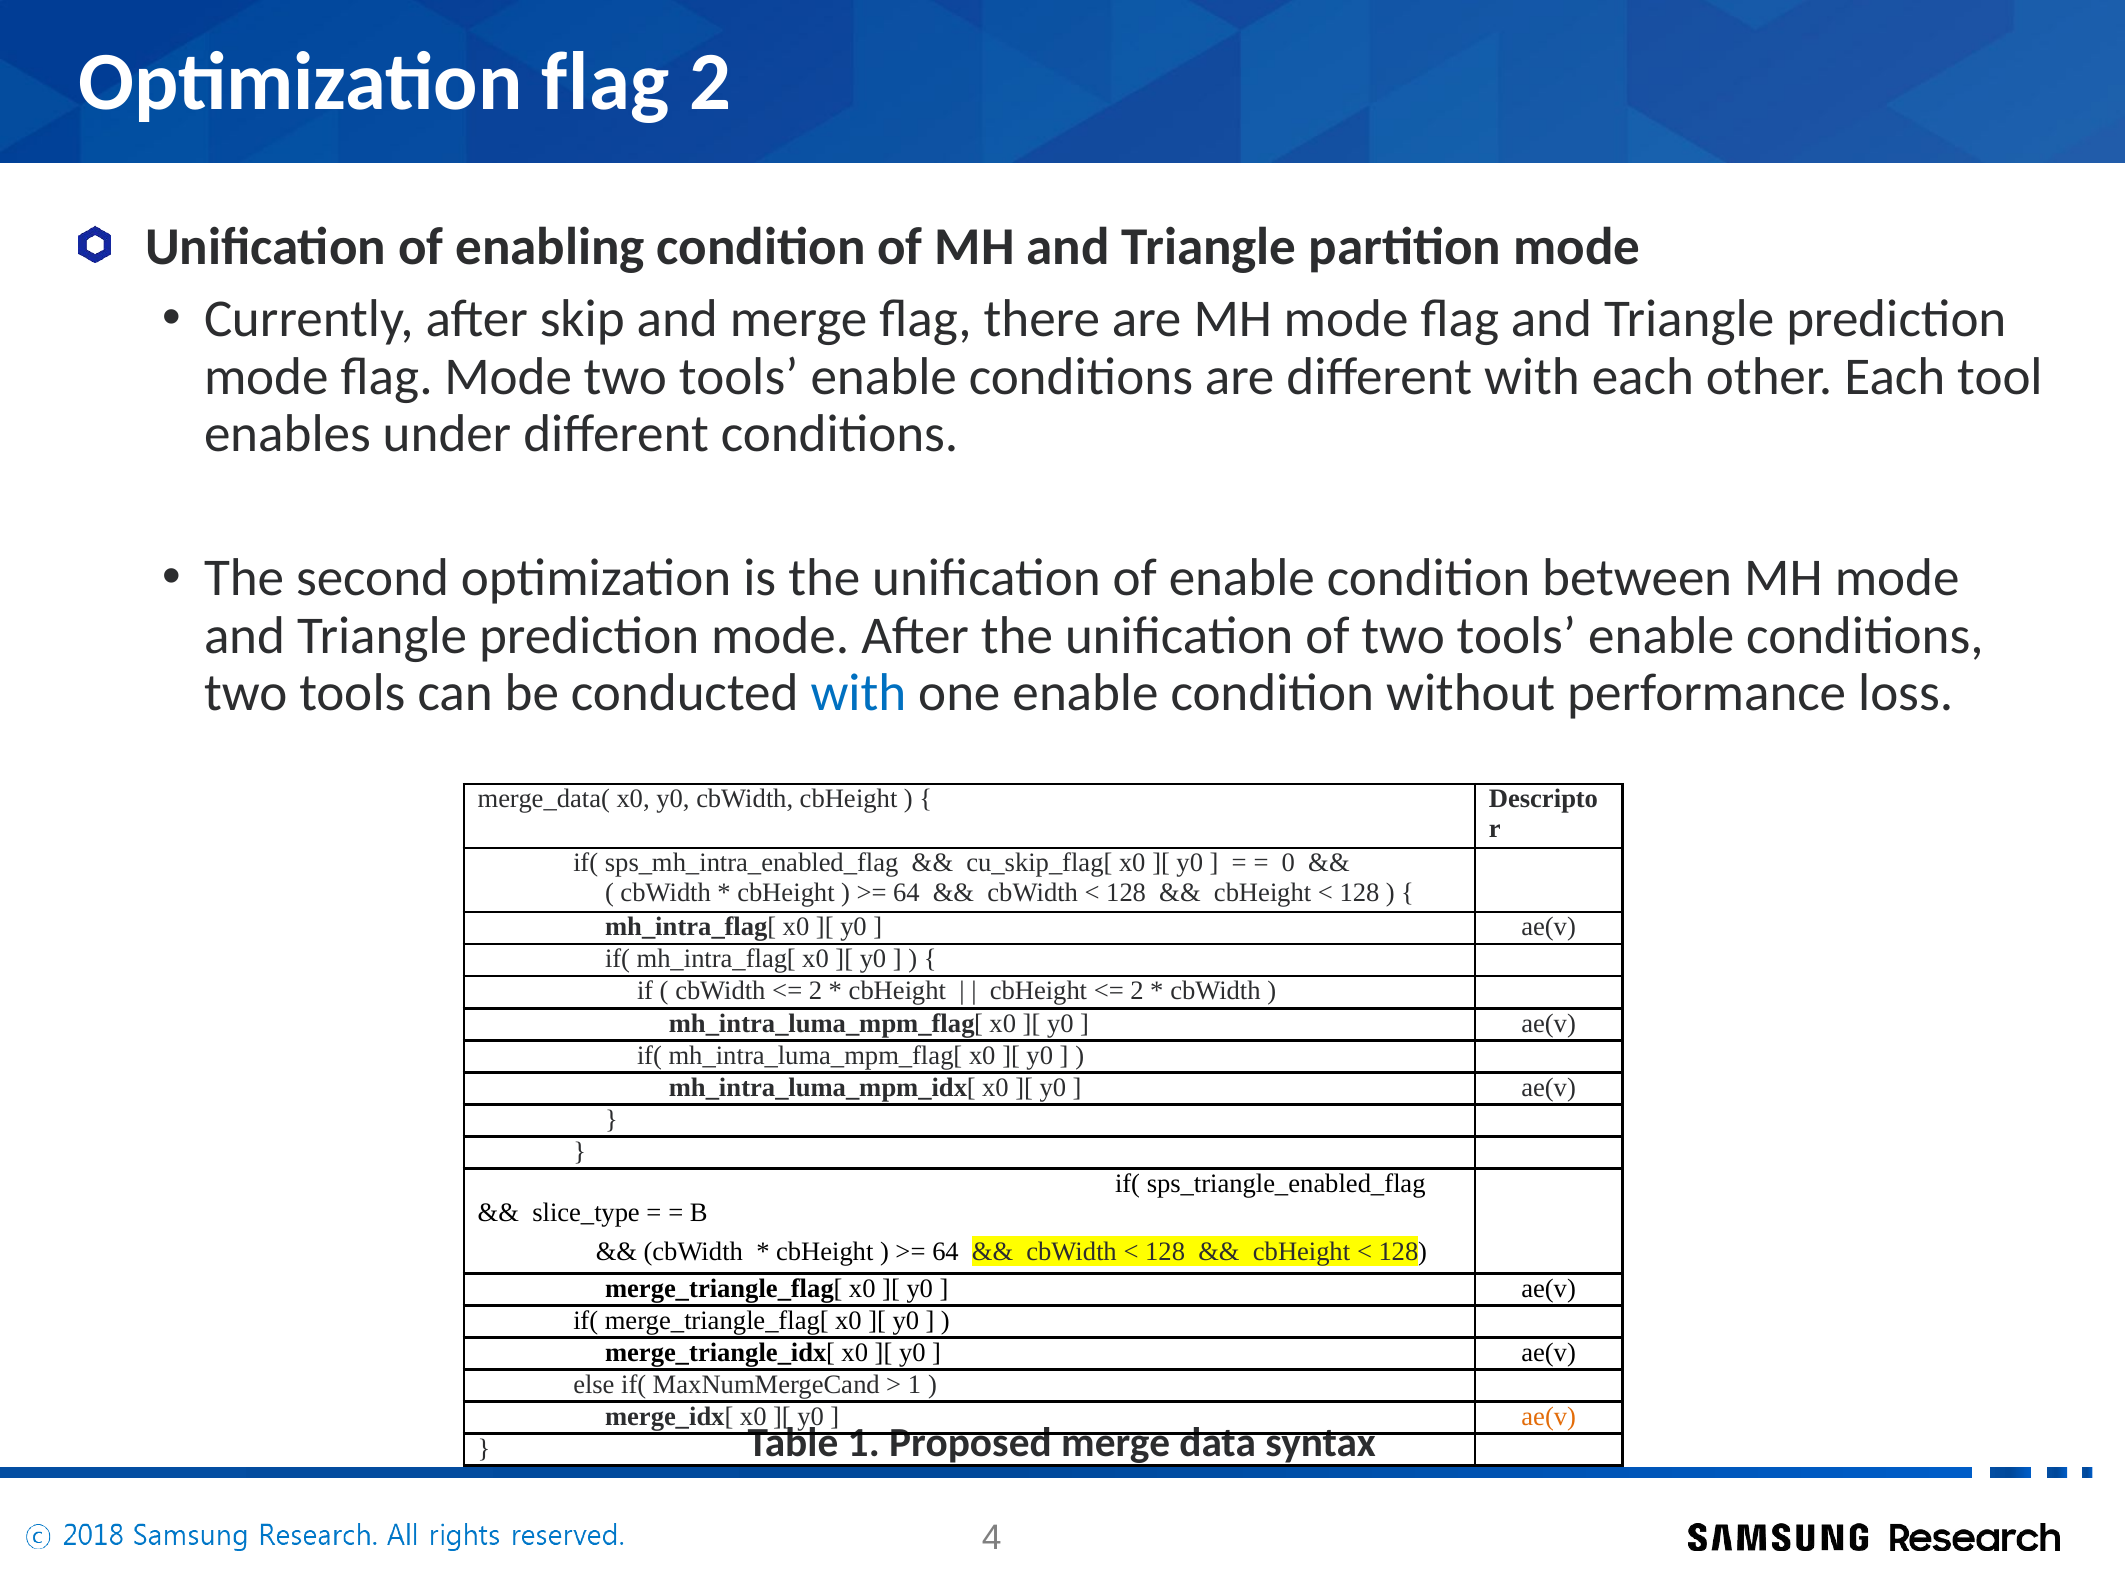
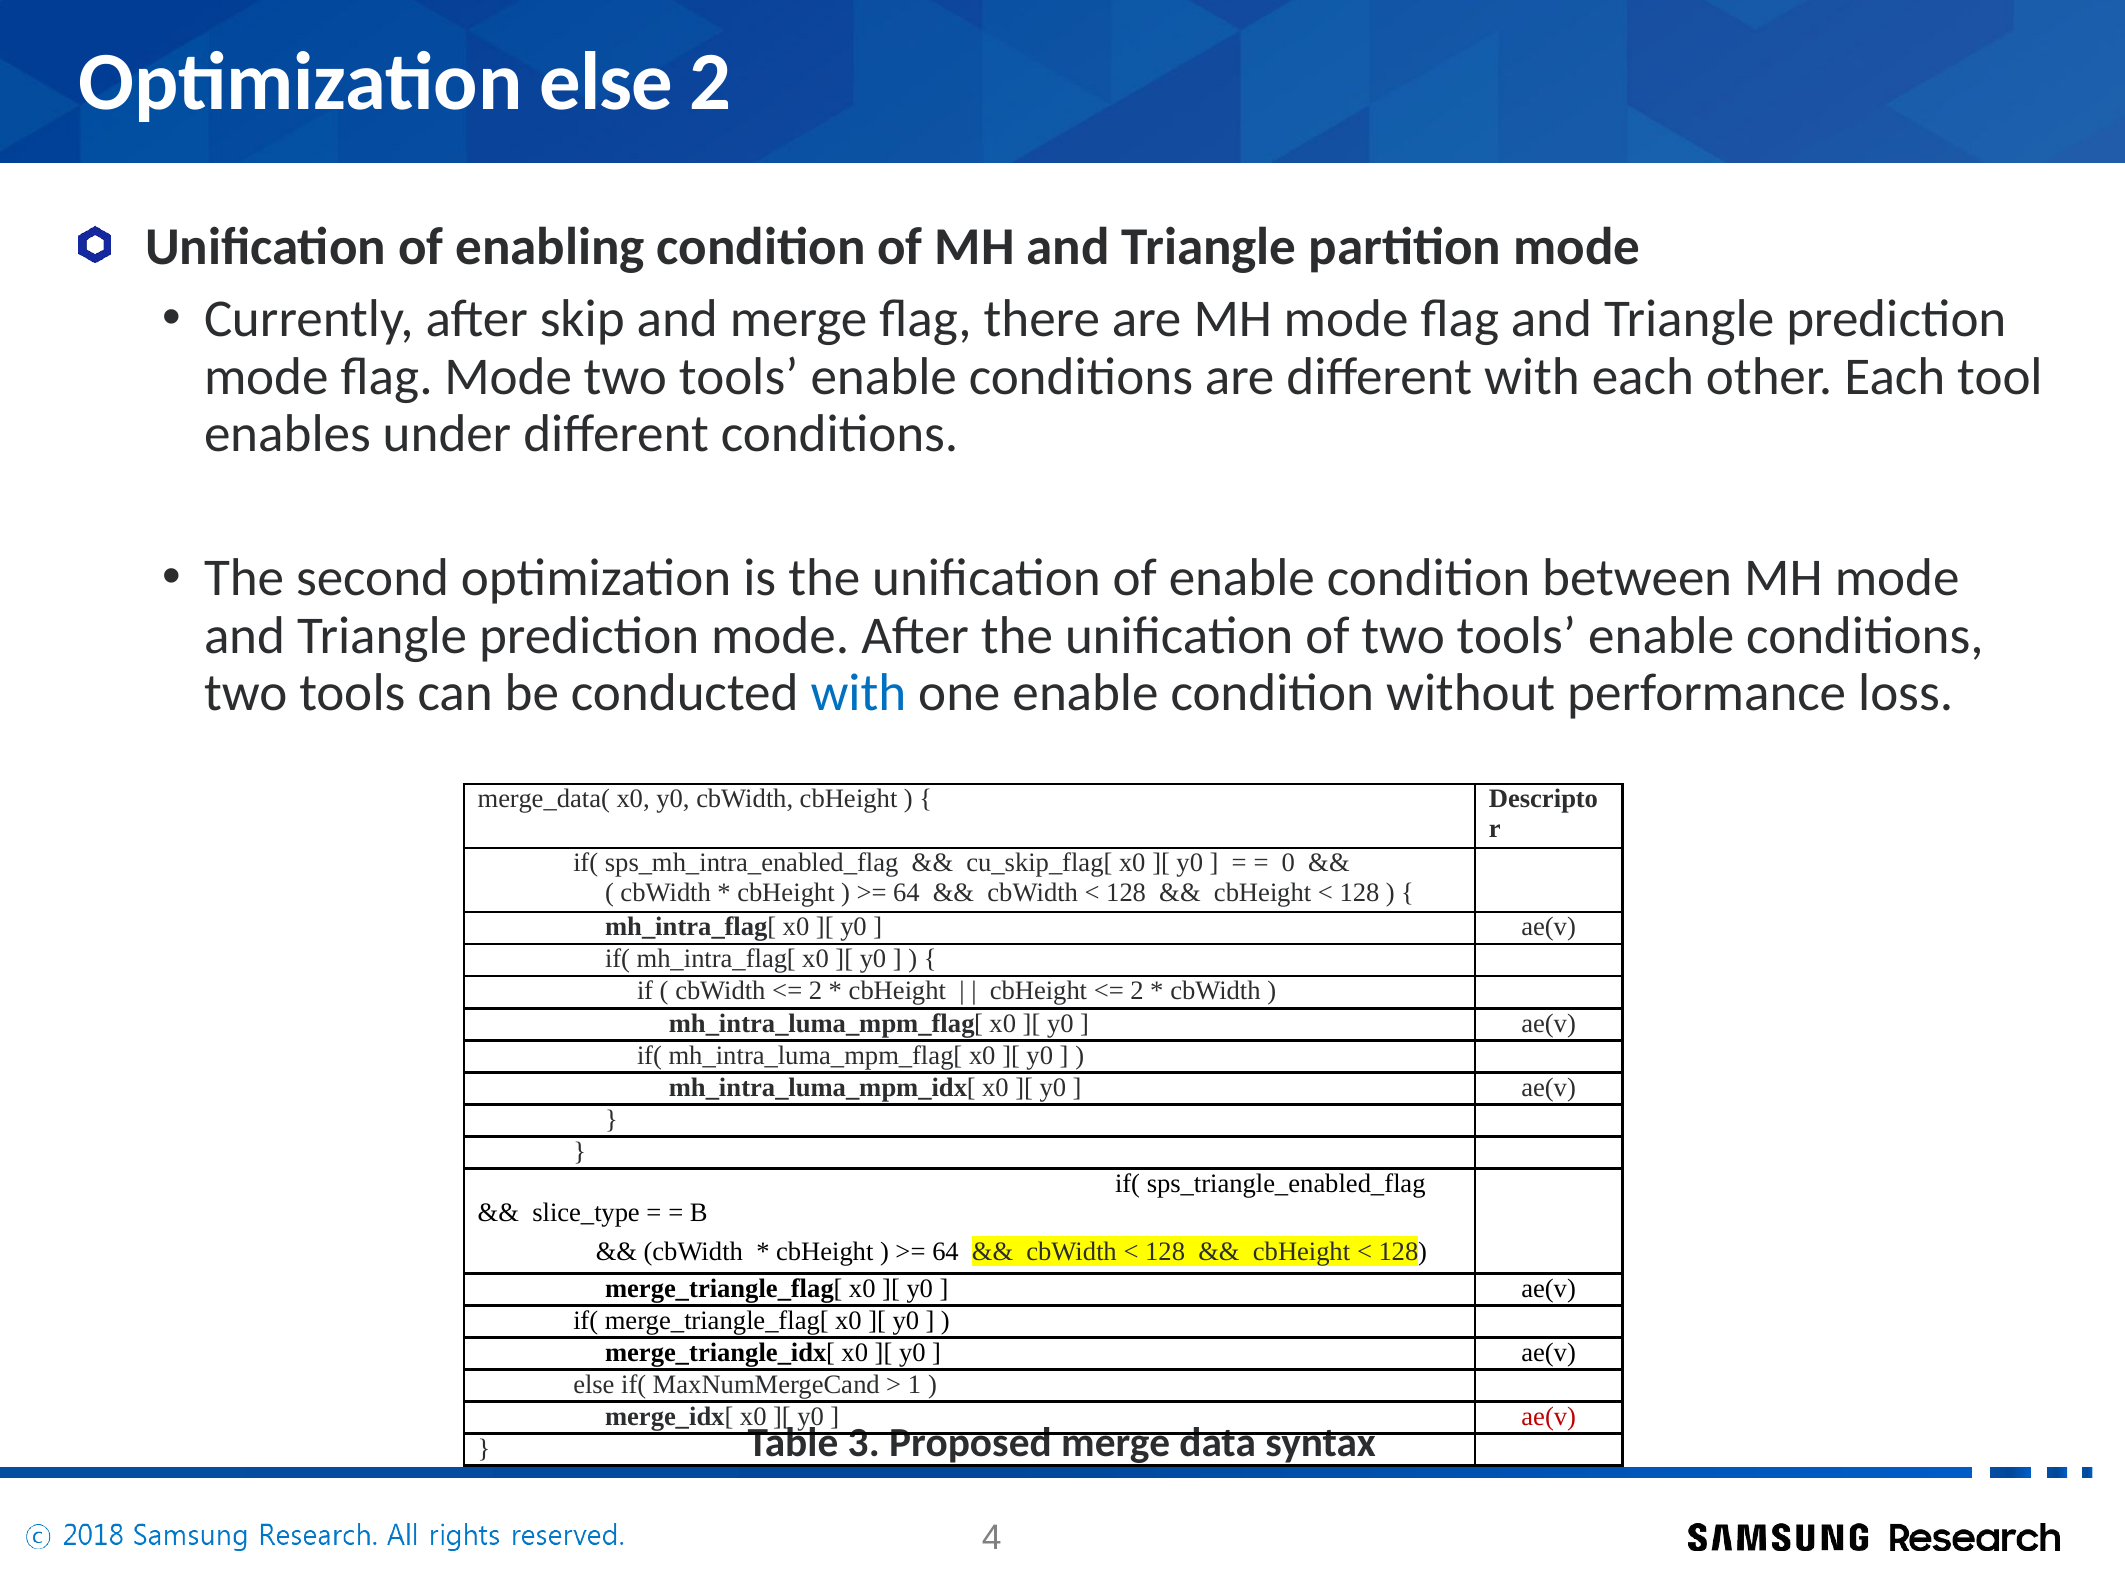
Optimization flag: flag -> else
ae(v at (1549, 1416) colour: orange -> red
Table 1: 1 -> 3
